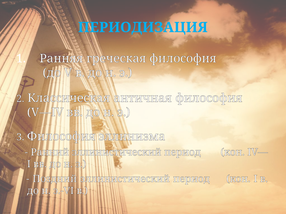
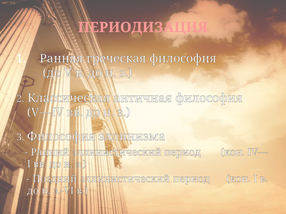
ПЕРИОДИЗАЦИЯ colour: light blue -> pink
